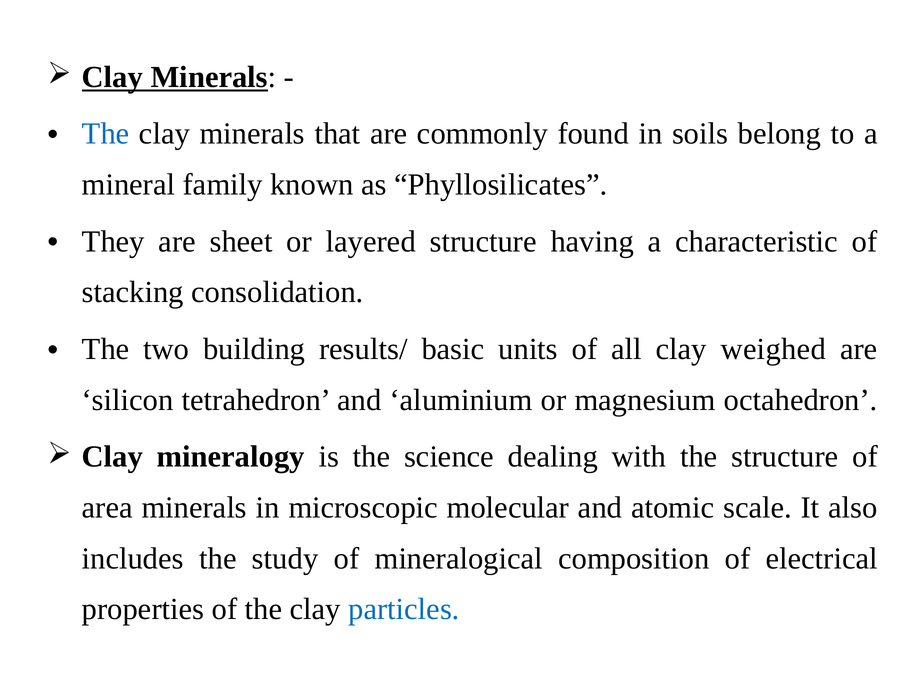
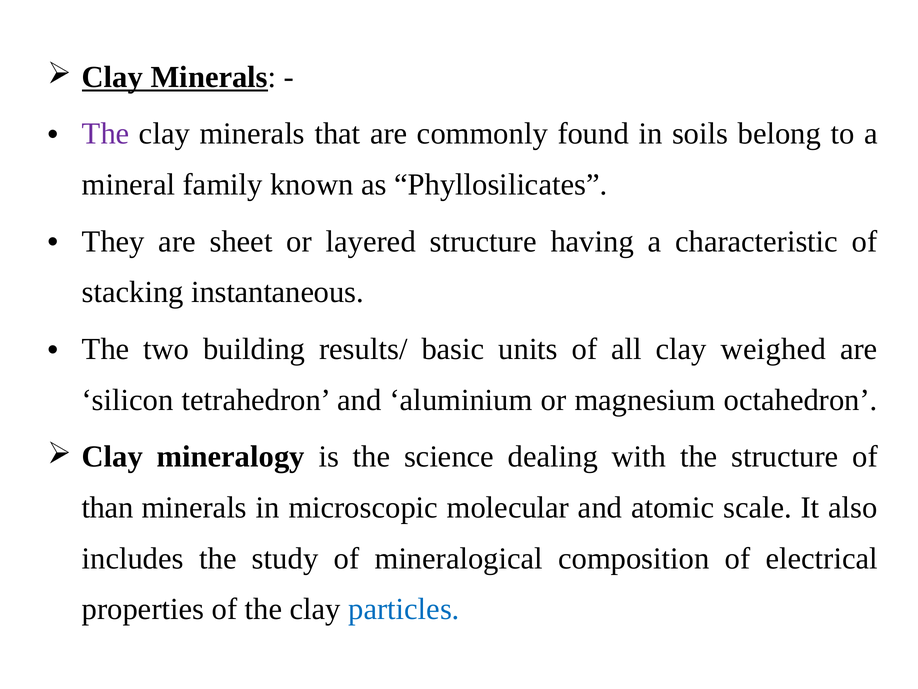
The at (106, 134) colour: blue -> purple
consolidation: consolidation -> instantaneous
area: area -> than
